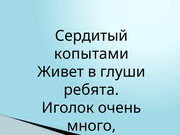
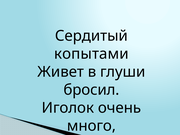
ребята: ребята -> бросил
